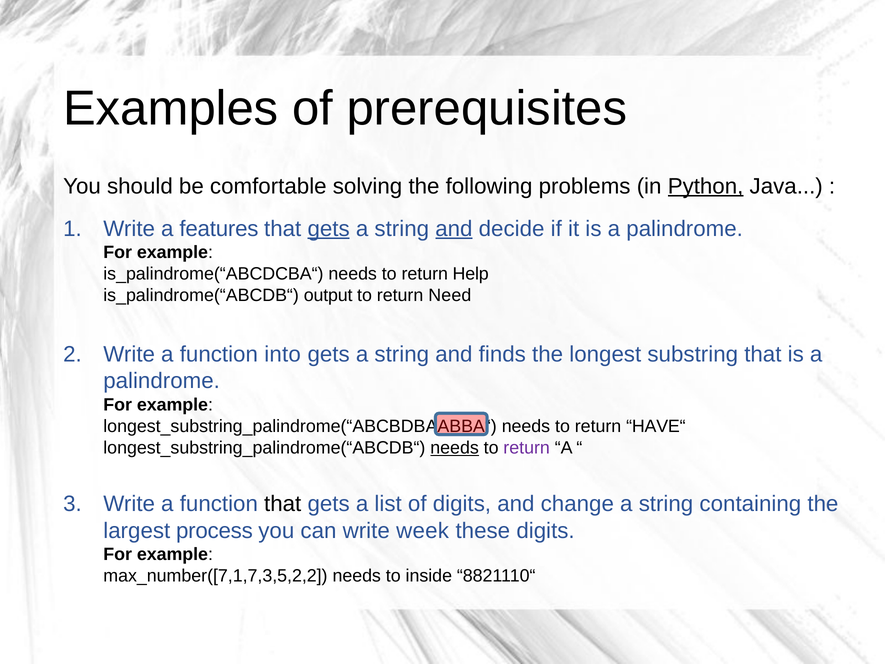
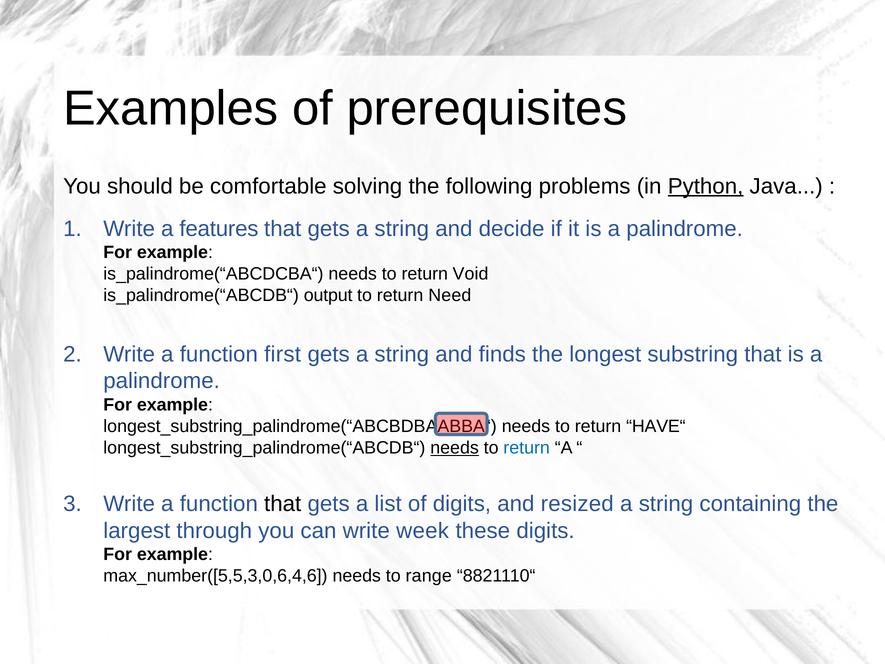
gets at (329, 229) underline: present -> none
and at (454, 229) underline: present -> none
Help: Help -> Void
into: into -> first
return at (527, 447) colour: purple -> blue
change: change -> resized
process: process -> through
max_number([7,1,7,3,5,2,2: max_number([7,1,7,3,5,2,2 -> max_number([5,5,3,0,6,4,6
inside: inside -> range
